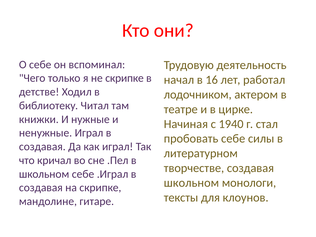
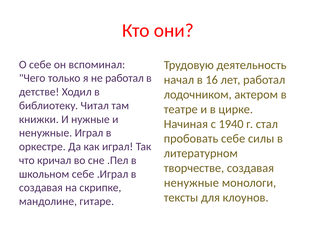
не скрипке: скрипке -> работал
создавая at (42, 147): создавая -> оркестре
школьном at (191, 183): школьном -> ненужные
